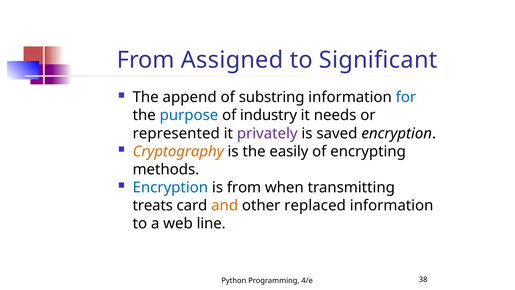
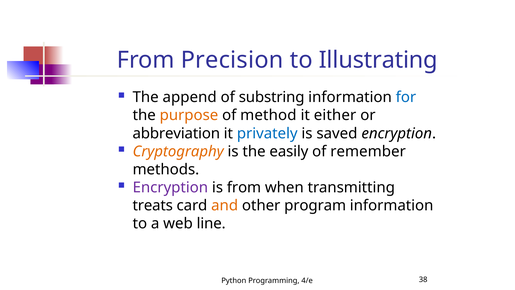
Assigned: Assigned -> Precision
Significant: Significant -> Illustrating
purpose colour: blue -> orange
industry: industry -> method
needs: needs -> either
represented: represented -> abbreviation
privately colour: purple -> blue
encrypting: encrypting -> remember
Encryption at (170, 187) colour: blue -> purple
replaced: replaced -> program
